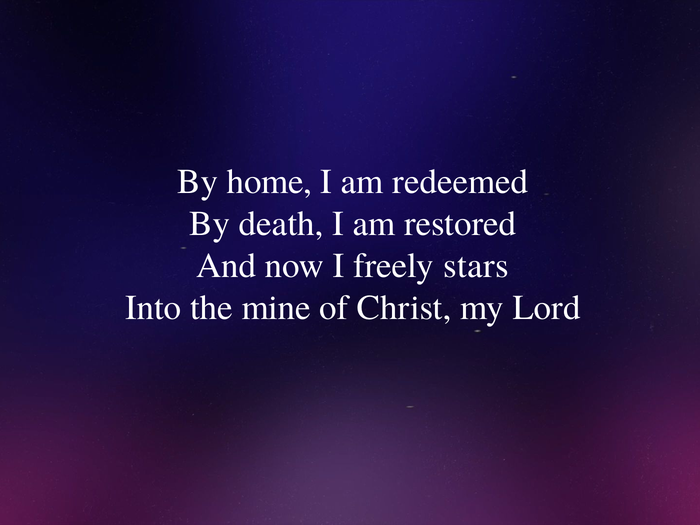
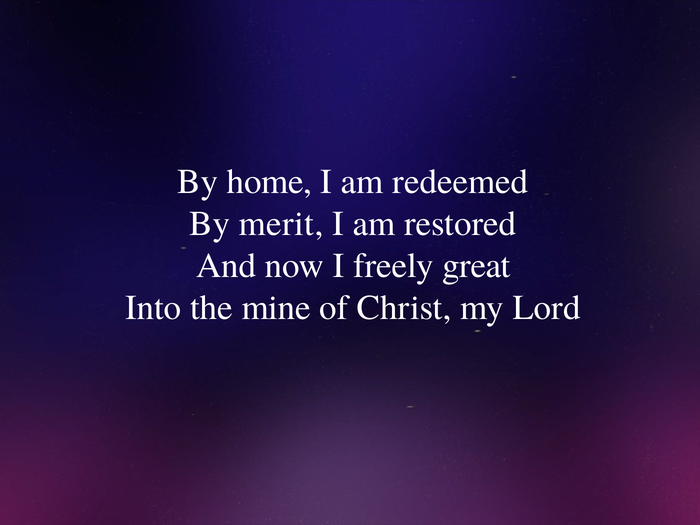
death: death -> merit
stars: stars -> great
